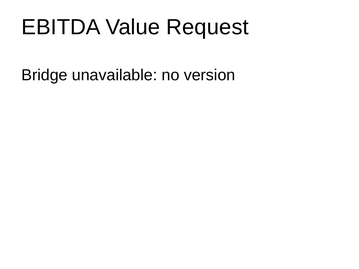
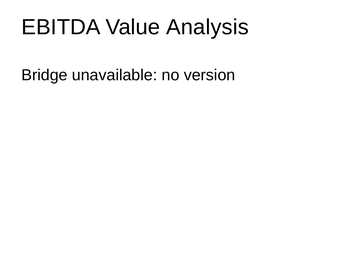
Request: Request -> Analysis
